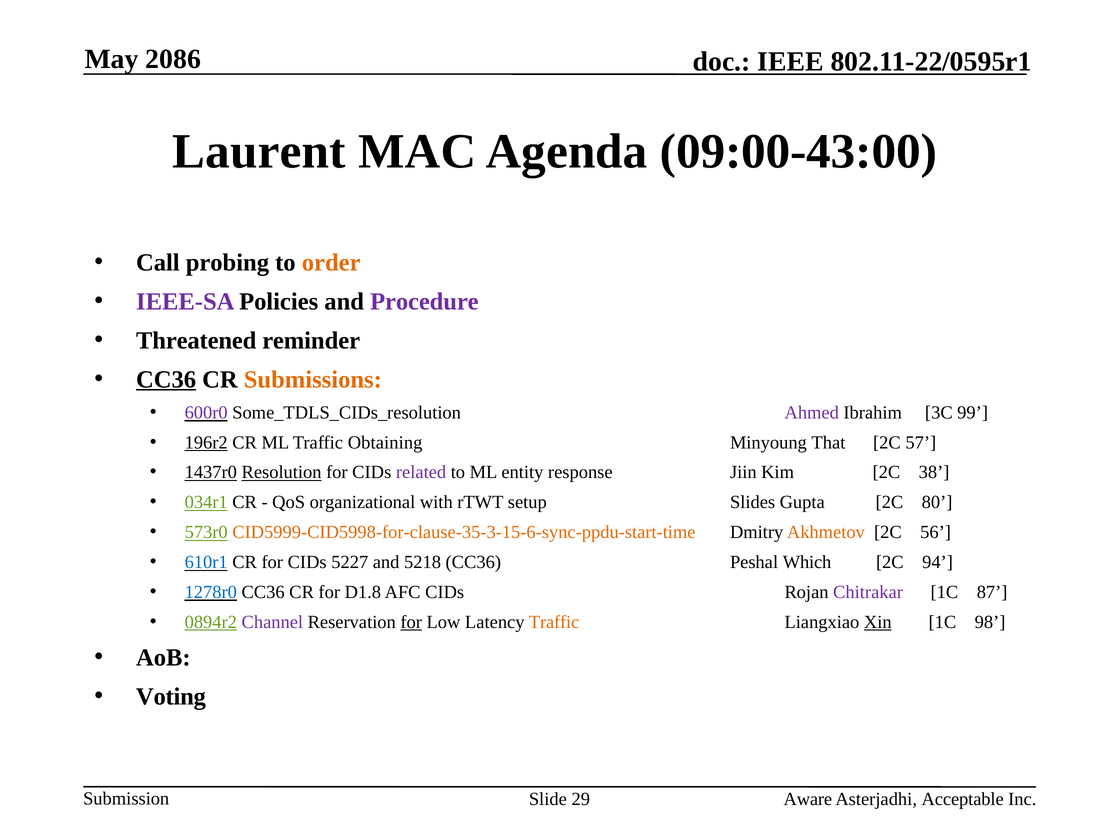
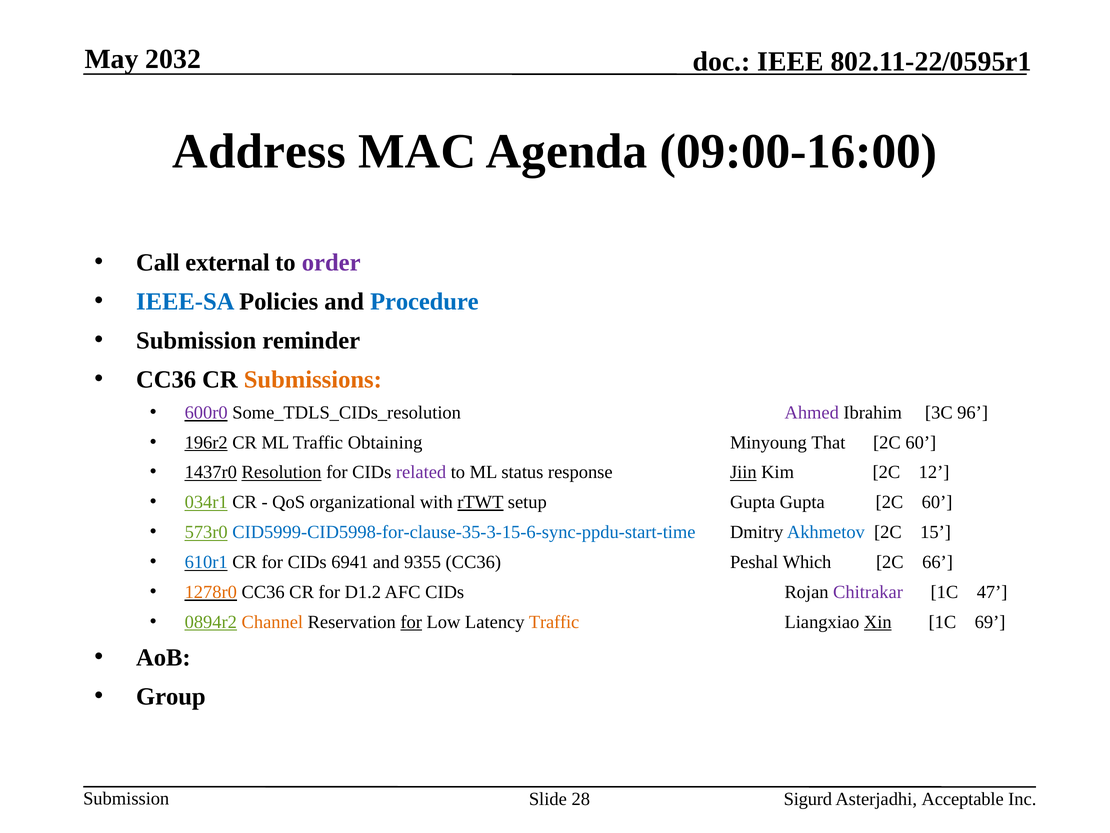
2086: 2086 -> 2032
Laurent: Laurent -> Address
09:00-43:00: 09:00-43:00 -> 09:00-16:00
probing: probing -> external
order colour: orange -> purple
IEEE-SA colour: purple -> blue
Procedure colour: purple -> blue
Threatened at (196, 340): Threatened -> Submission
CC36 at (166, 379) underline: present -> none
99: 99 -> 96
57 at (921, 442): 57 -> 60
entity: entity -> status
Jiin underline: none -> present
38: 38 -> 12
rTWT underline: none -> present
setup Slides: Slides -> Gupta
Gupta 2C 80: 80 -> 60
CID5999-CID5998-for-clause-35-3-15-6-sync-ppdu-start-time colour: orange -> blue
Akhmetov colour: orange -> blue
56: 56 -> 15
5227: 5227 -> 6941
5218: 5218 -> 9355
94: 94 -> 66
1278r0 colour: blue -> orange
D1.8: D1.8 -> D1.2
87: 87 -> 47
Channel colour: purple -> orange
98: 98 -> 69
Voting: Voting -> Group
29: 29 -> 28
Aware: Aware -> Sigurd
